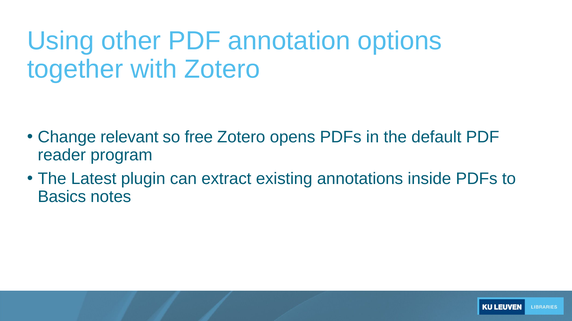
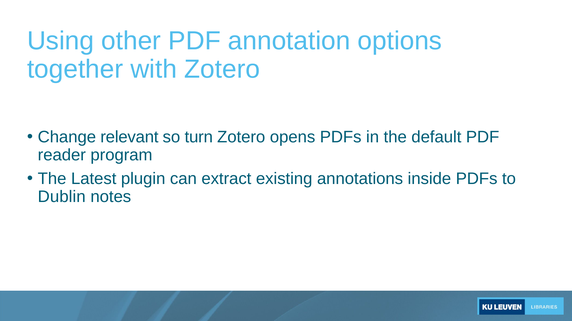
free: free -> turn
Basics: Basics -> Dublin
